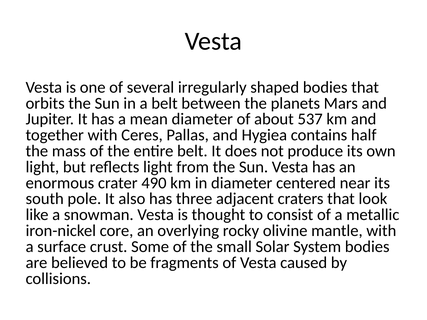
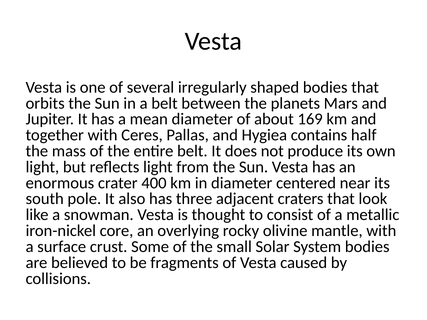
537: 537 -> 169
490: 490 -> 400
